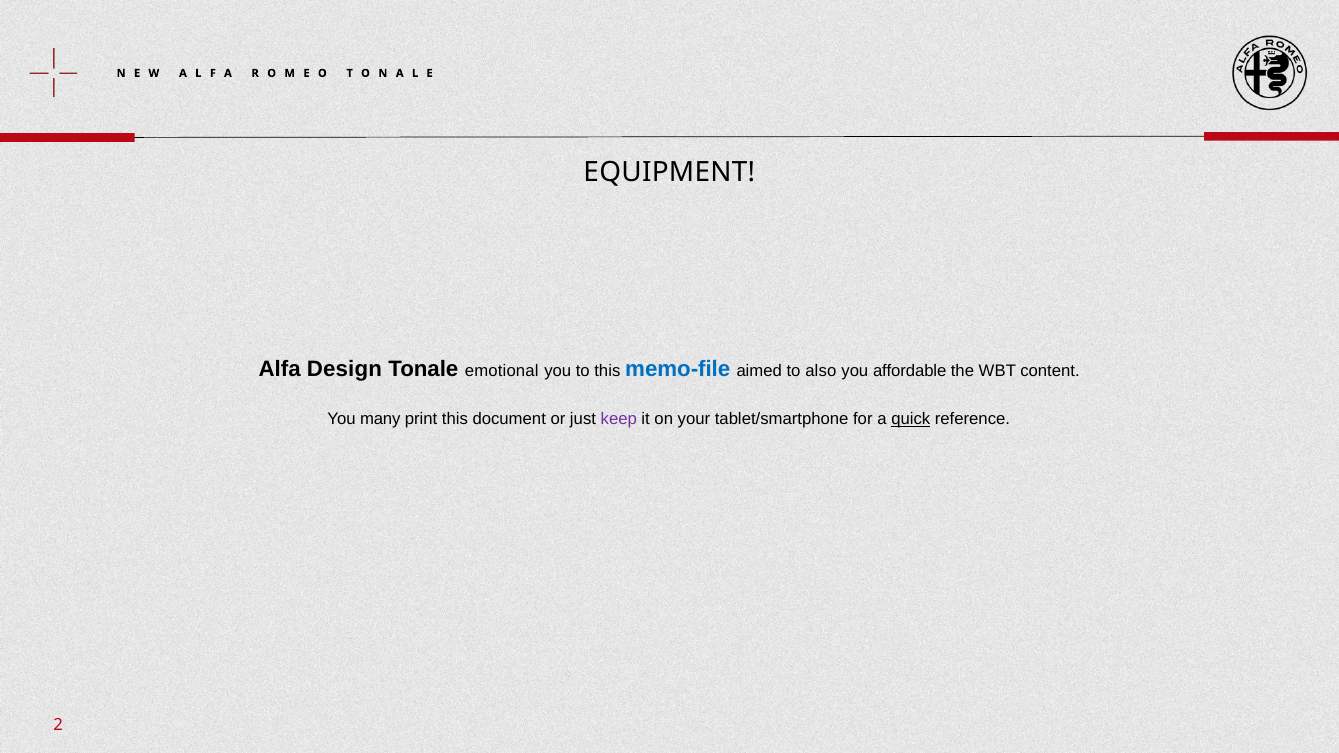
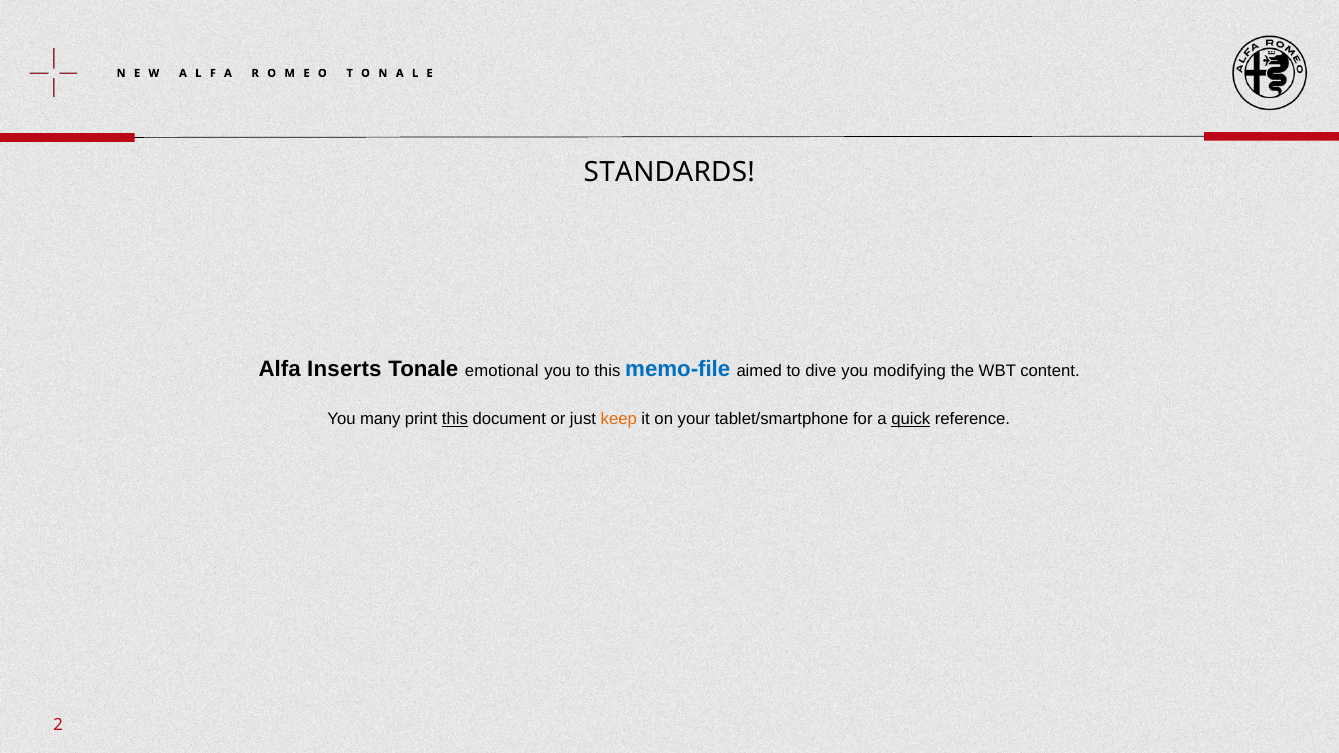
EQUIPMENT: EQUIPMENT -> STANDARDS
Design: Design -> Inserts
also: also -> dive
affordable: affordable -> modifying
this at (455, 419) underline: none -> present
keep colour: purple -> orange
